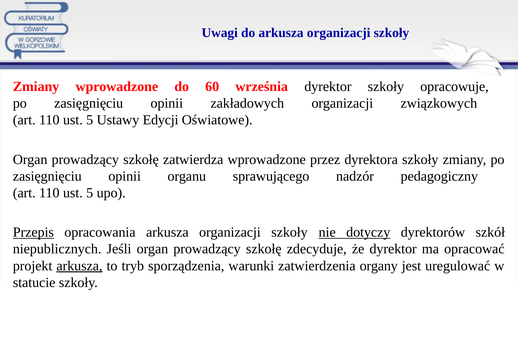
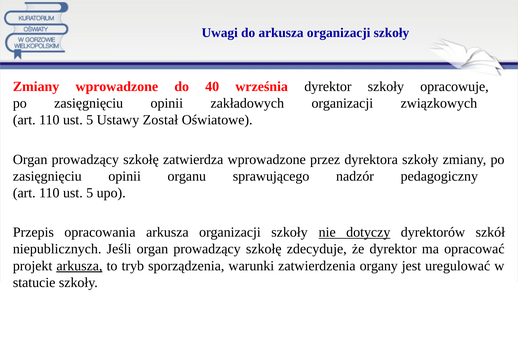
60: 60 -> 40
Edycji: Edycji -> Został
Przepis underline: present -> none
